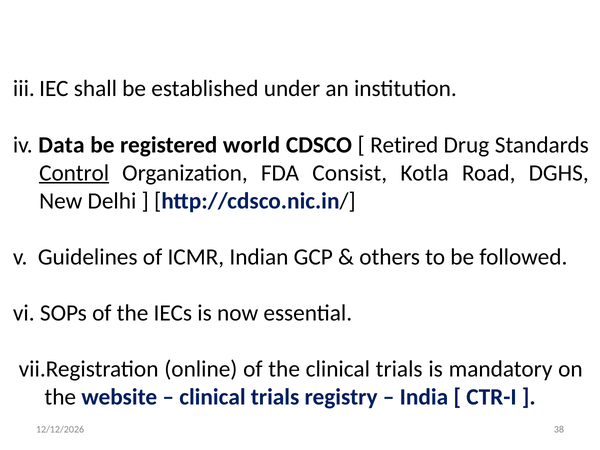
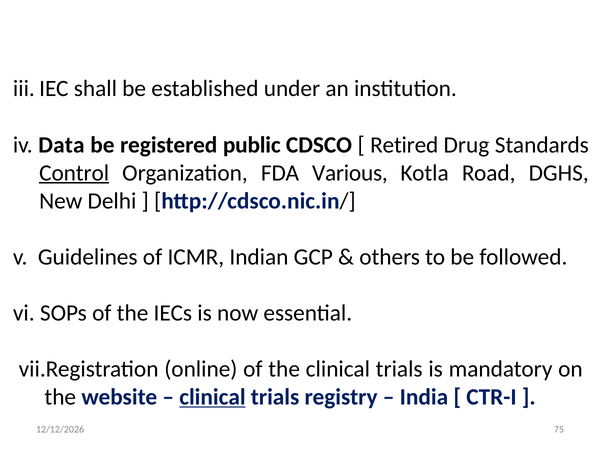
world: world -> public
Consist: Consist -> Various
clinical at (212, 397) underline: none -> present
38: 38 -> 75
